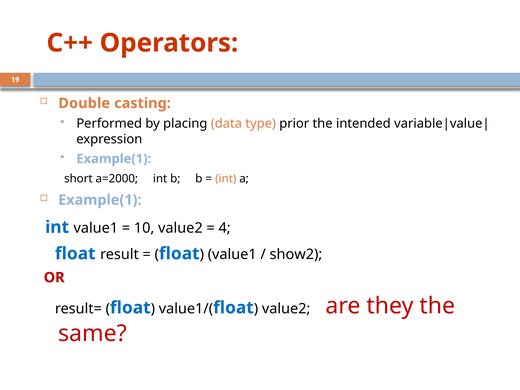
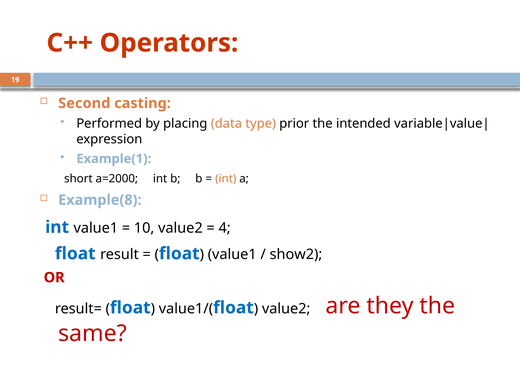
Double: Double -> Second
Example(1 at (100, 200): Example(1 -> Example(8
